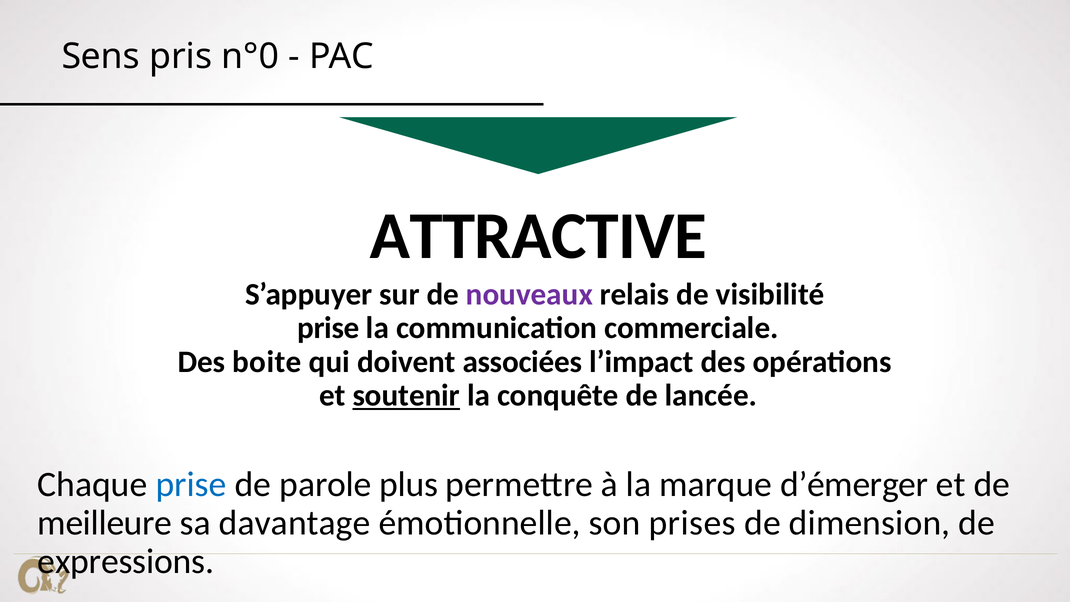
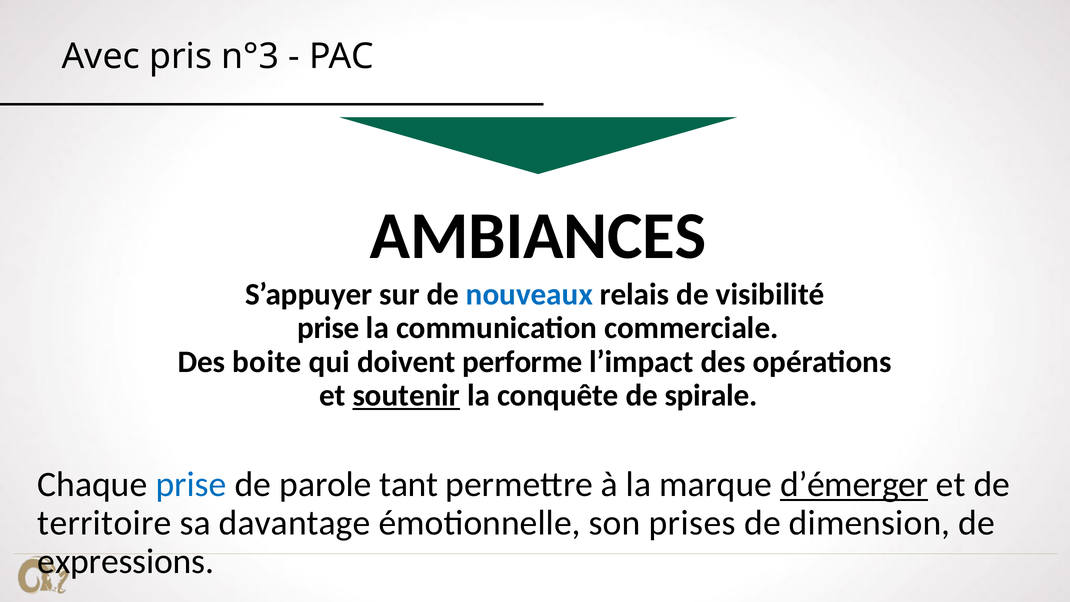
Sens: Sens -> Avec
n°0: n°0 -> n°3
ATTRACTIVE: ATTRACTIVE -> AMBIANCES
nouveaux colour: purple -> blue
associées: associées -> performe
lancée: lancée -> spirale
plus: plus -> tant
d’émerger underline: none -> present
meilleure: meilleure -> territoire
